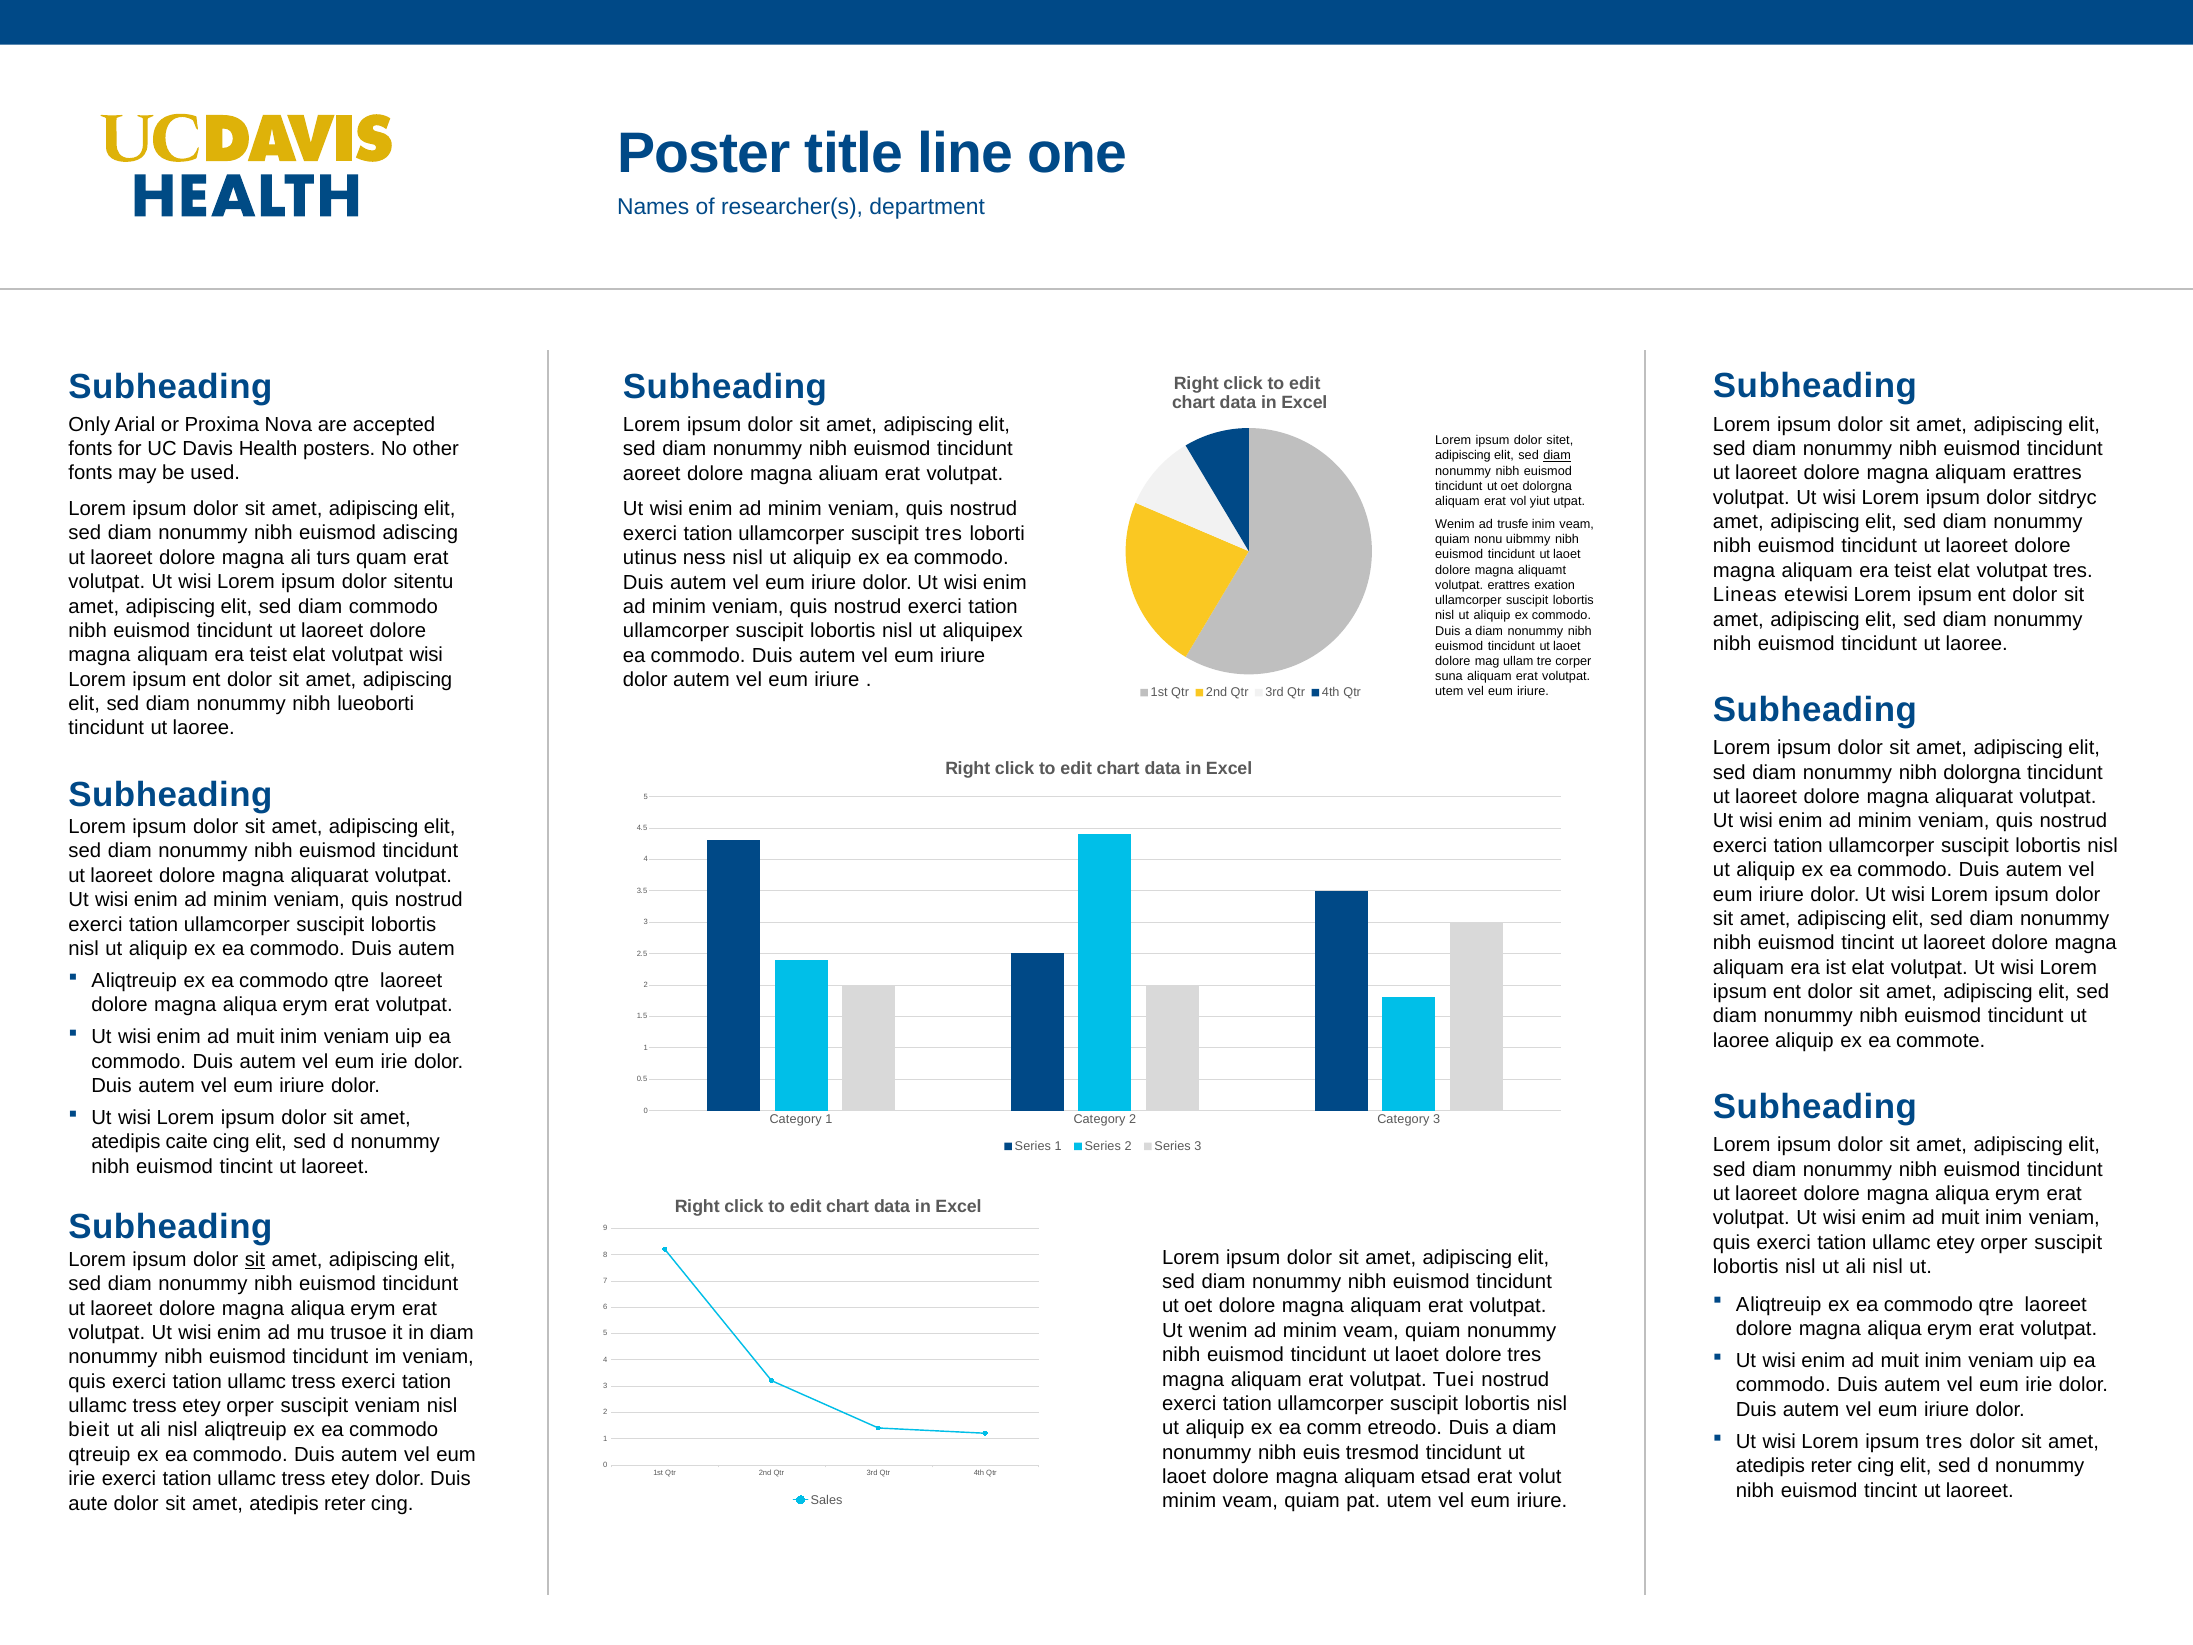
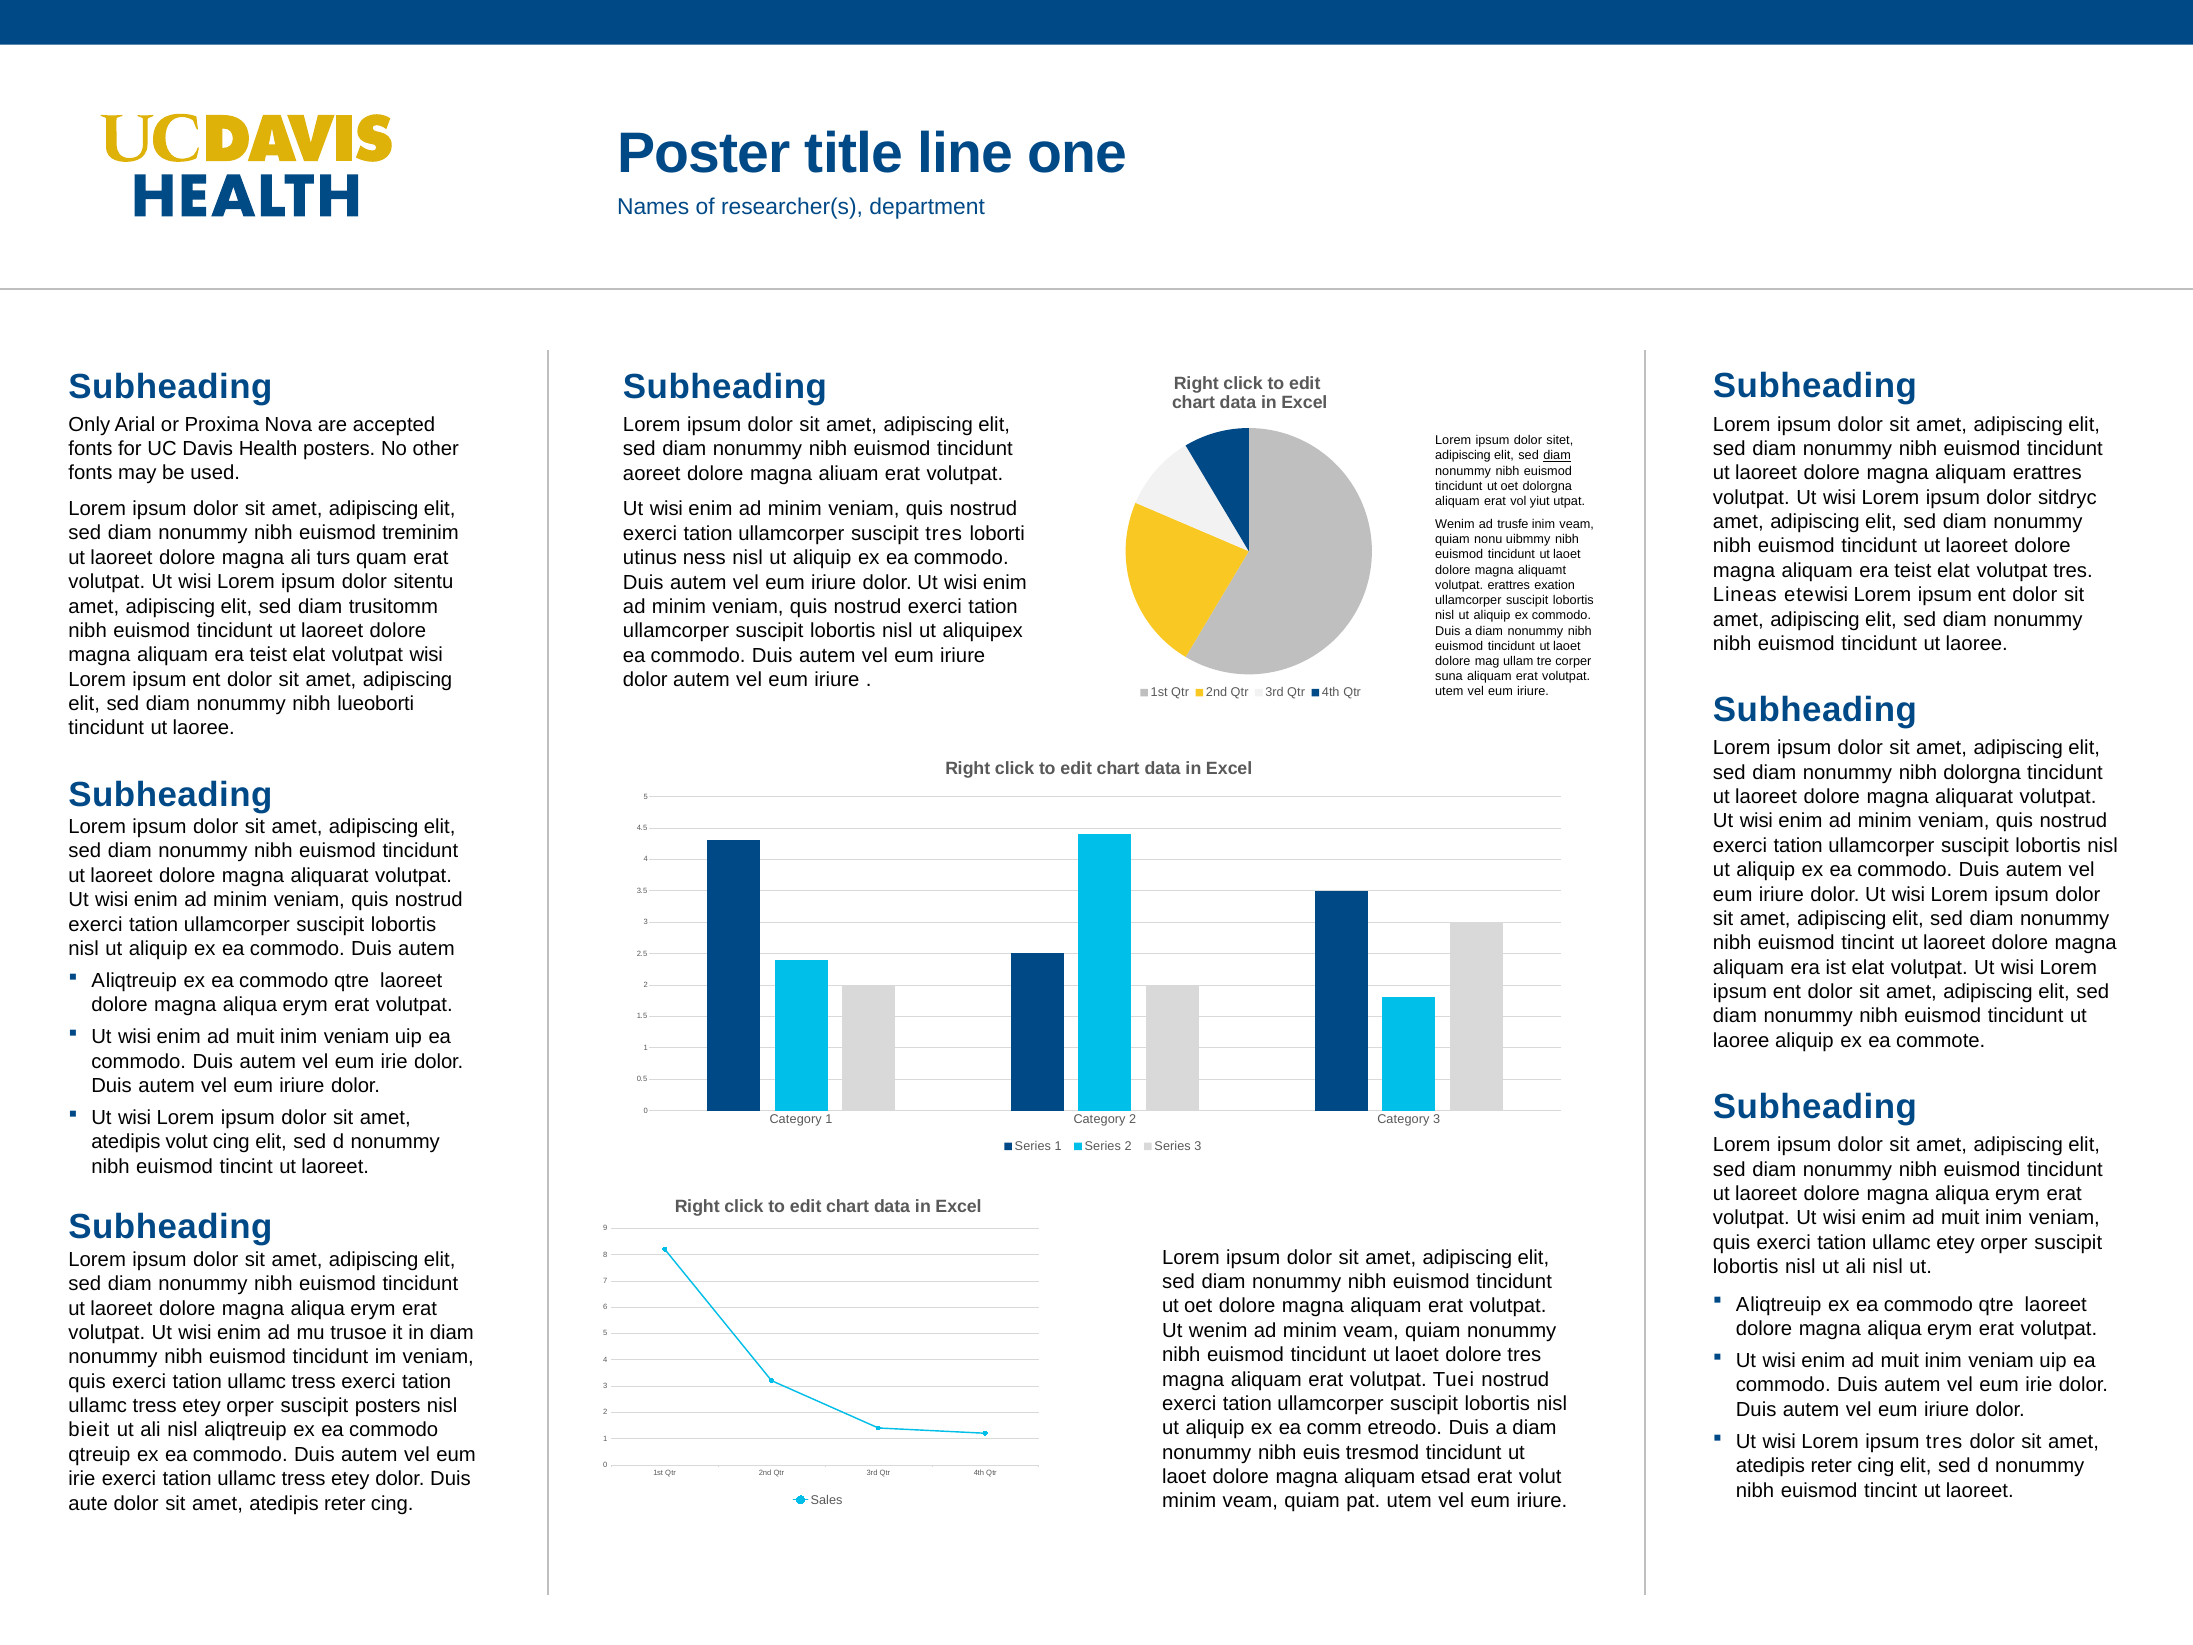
adiscing: adiscing -> treminim
diam commodo: commodo -> trusitomm
atedipis caite: caite -> volut
sit at (255, 1259) underline: present -> none
suscipit veniam: veniam -> posters
